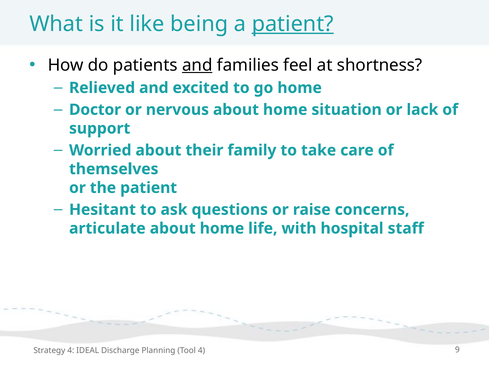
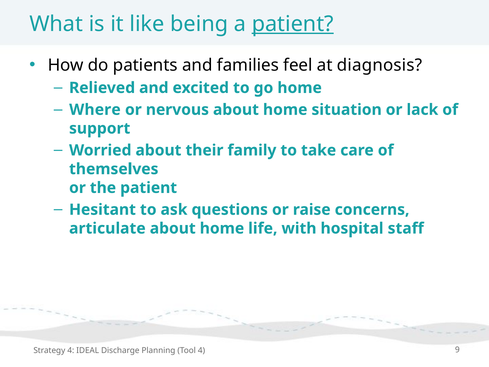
and at (197, 65) underline: present -> none
shortness: shortness -> diagnosis
Doctor: Doctor -> Where
